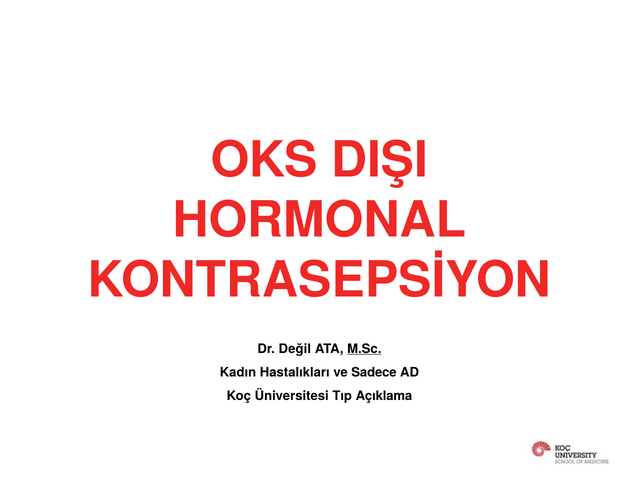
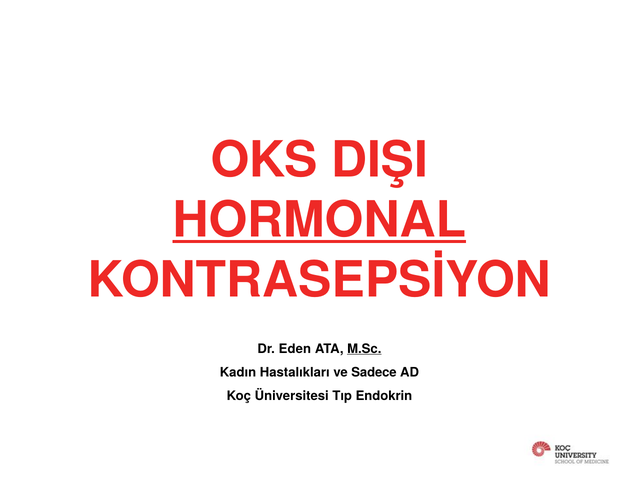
HORMONAL underline: none -> present
Değil: Değil -> Eden
Açıklama: Açıklama -> Endokrin
